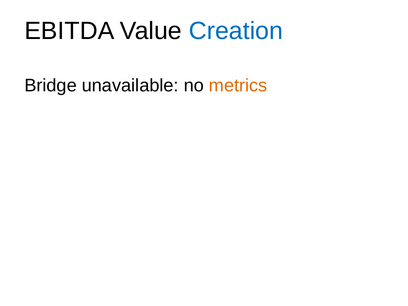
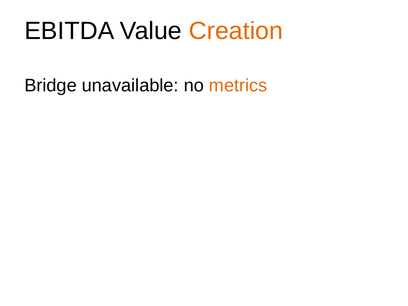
Creation colour: blue -> orange
